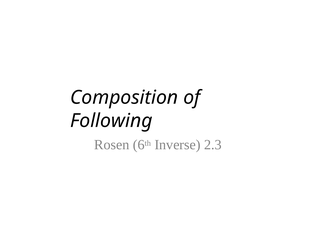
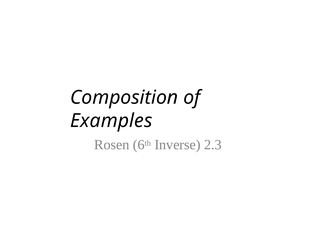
Following: Following -> Examples
